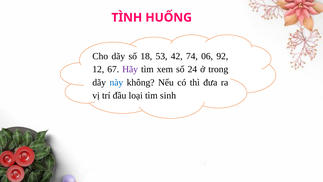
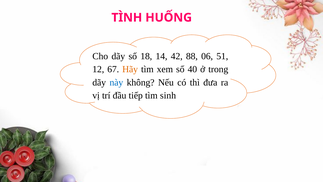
53: 53 -> 14
74: 74 -> 88
92: 92 -> 51
Hãy colour: purple -> orange
24: 24 -> 40
loại: loại -> tiếp
